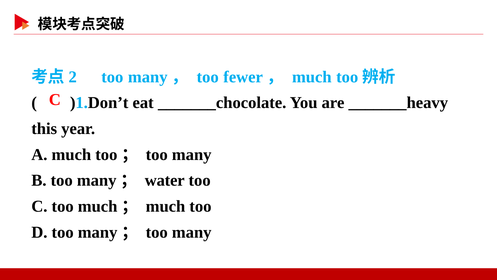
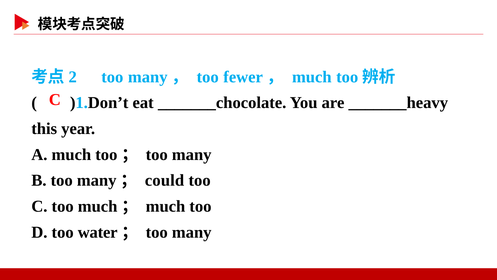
water: water -> could
D too many: many -> water
